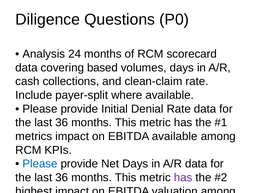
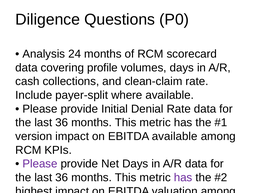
based: based -> profile
metrics: metrics -> version
Please at (40, 164) colour: blue -> purple
